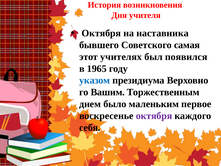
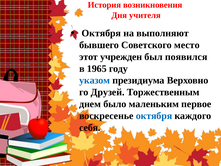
наставника: наставника -> выполняют
самая: самая -> место
учителях: учителях -> учрежден
Вашим: Вашим -> Друзей
октября at (154, 116) colour: purple -> blue
